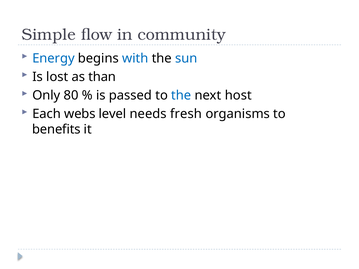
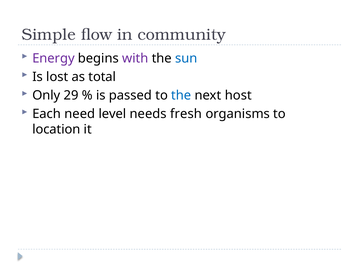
Energy colour: blue -> purple
with colour: blue -> purple
than: than -> total
80: 80 -> 29
webs: webs -> need
benefits: benefits -> location
